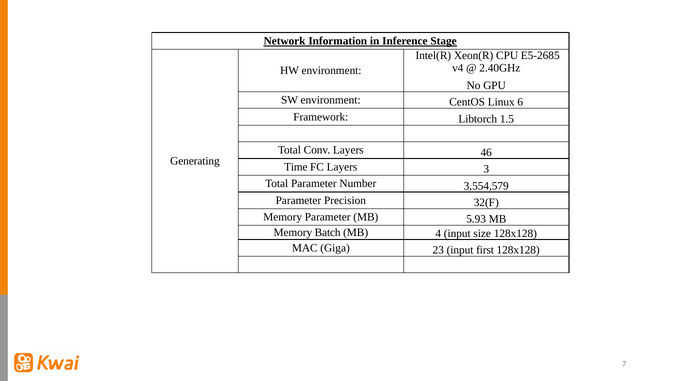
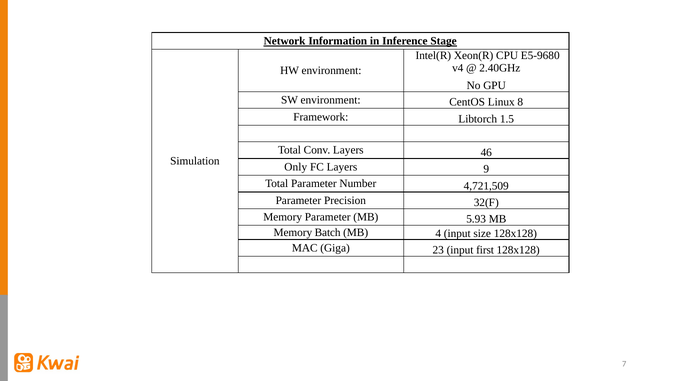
E5-2685: E5-2685 -> E5-9680
6: 6 -> 8
Generating: Generating -> Simulation
Time: Time -> Only
3: 3 -> 9
3,554,579: 3,554,579 -> 4,721,509
